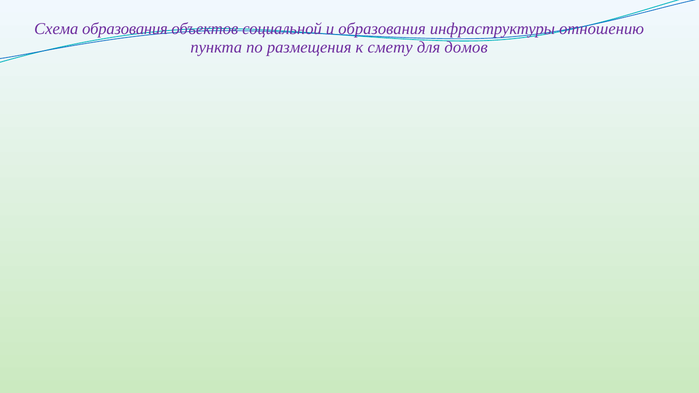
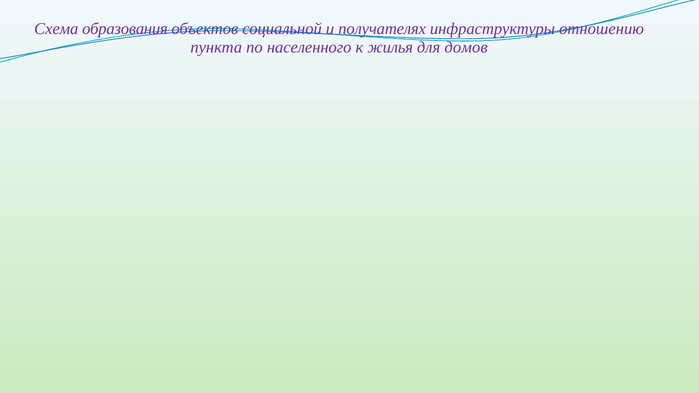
и образования: образования -> получателях
размещения: размещения -> населенного
смету: смету -> жилья
